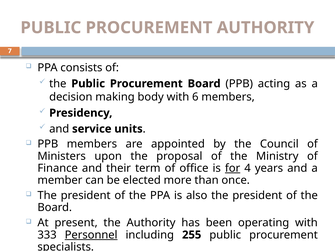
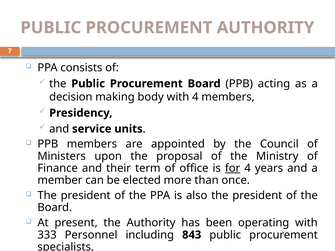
with 6: 6 -> 4
Personnel underline: present -> none
255: 255 -> 843
